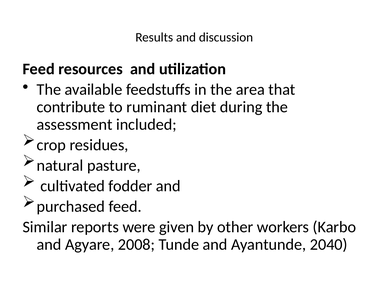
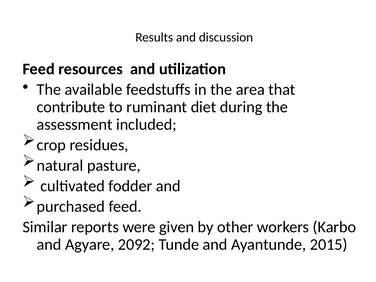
2008: 2008 -> 2092
2040: 2040 -> 2015
